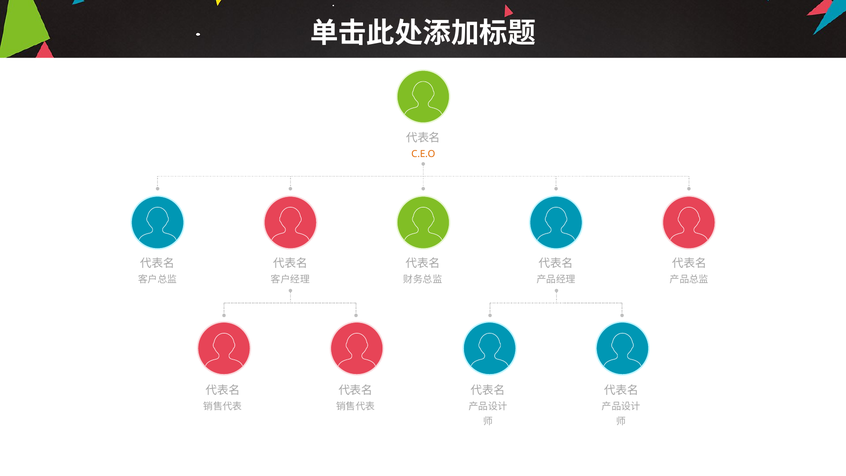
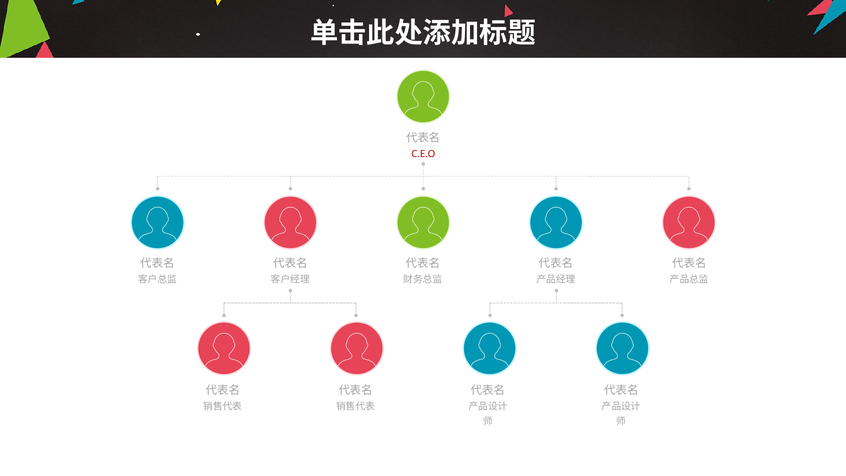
C.E.O colour: orange -> red
